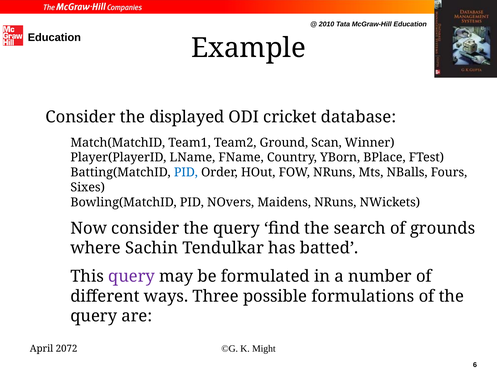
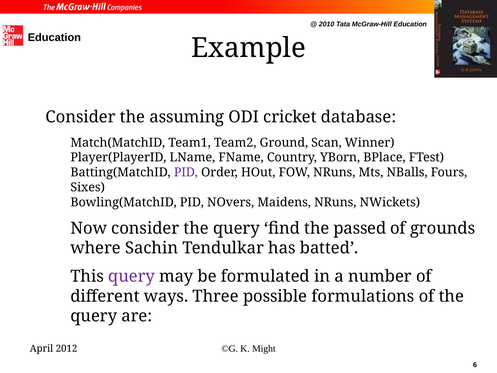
displayed: displayed -> assuming
PID at (186, 172) colour: blue -> purple
search: search -> passed
2072: 2072 -> 2012
